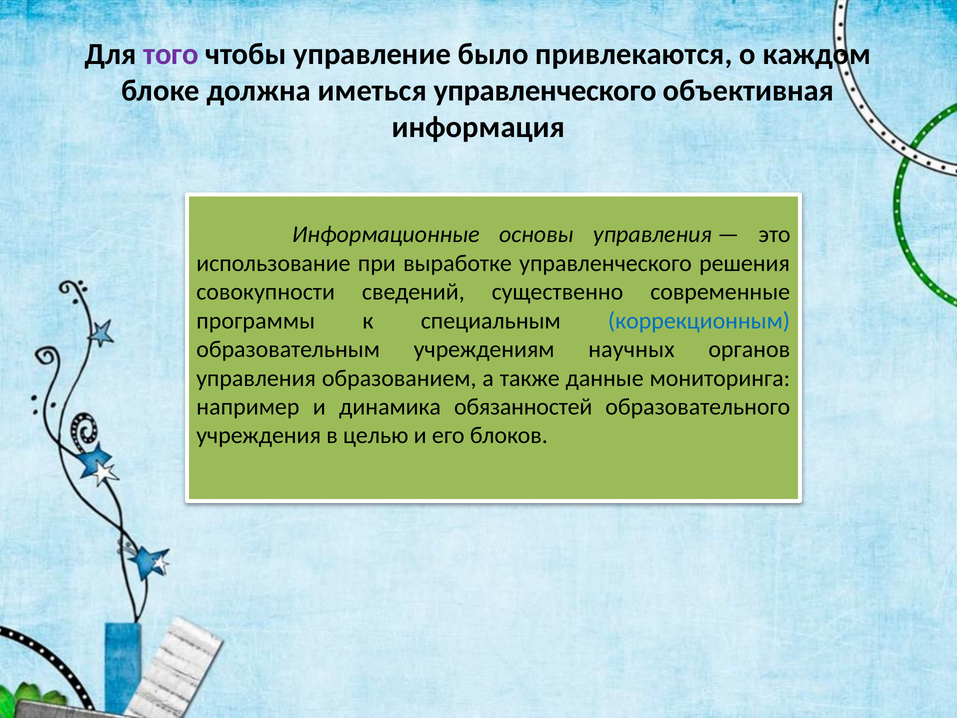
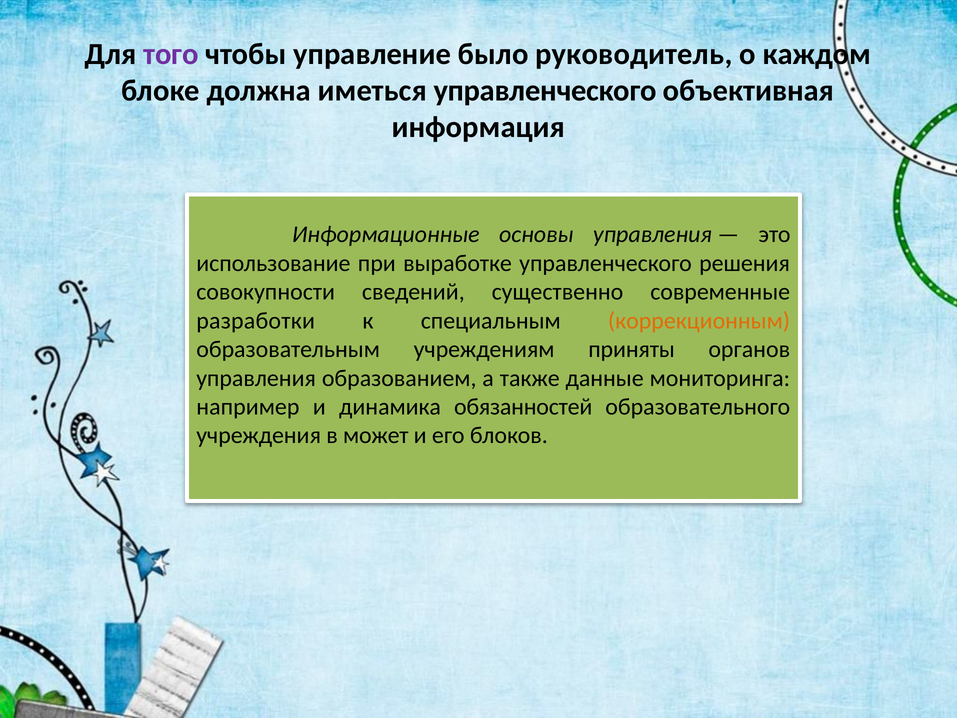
привлекаются: привлекаются -> руководитель
программы: программы -> разработки
коррекционным colour: blue -> orange
научных: научных -> приняты
целью: целью -> может
